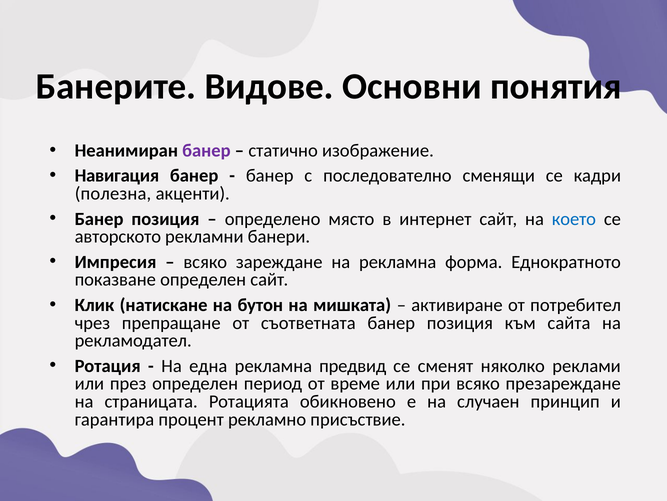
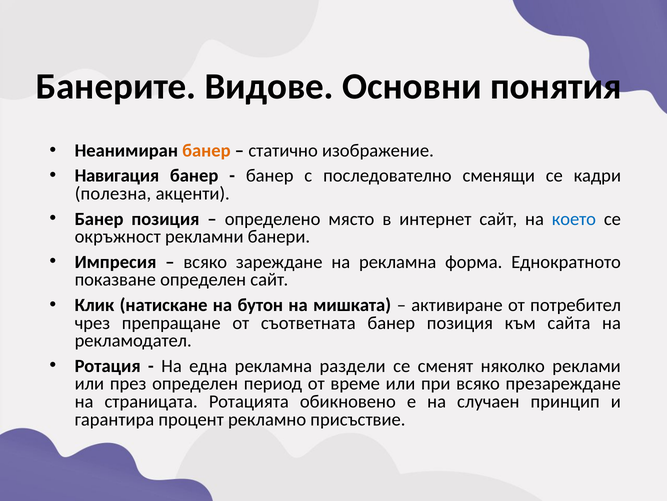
банер at (206, 150) colour: purple -> orange
авторското: авторското -> окръжност
предвид: предвид -> раздели
